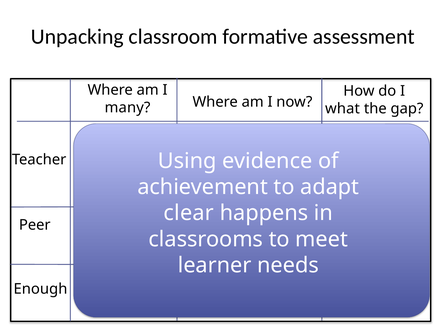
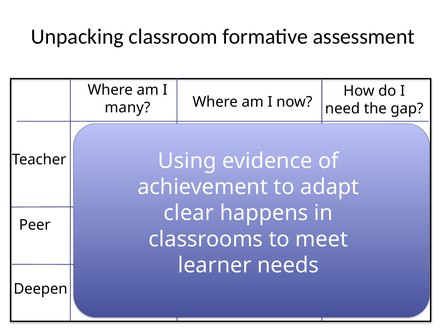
what: what -> need
Enough: Enough -> Deepen
